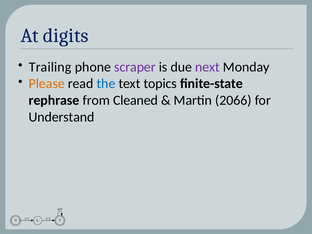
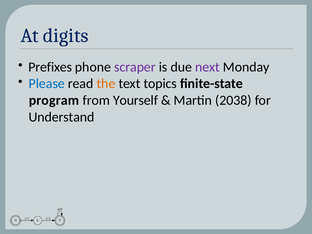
Trailing: Trailing -> Prefixes
Please colour: orange -> blue
the colour: blue -> orange
rephrase: rephrase -> program
Cleaned: Cleaned -> Yourself
2066: 2066 -> 2038
